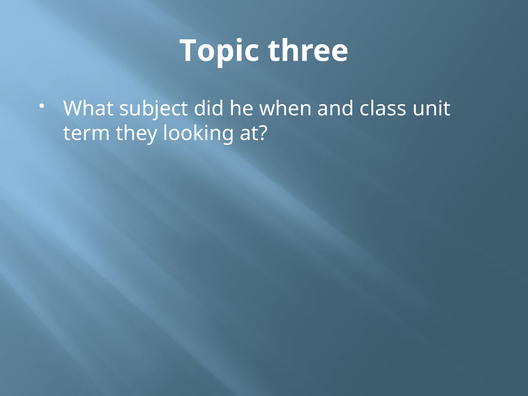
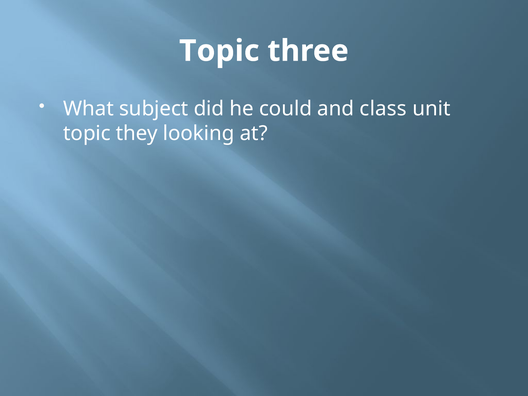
when: when -> could
term at (87, 133): term -> topic
